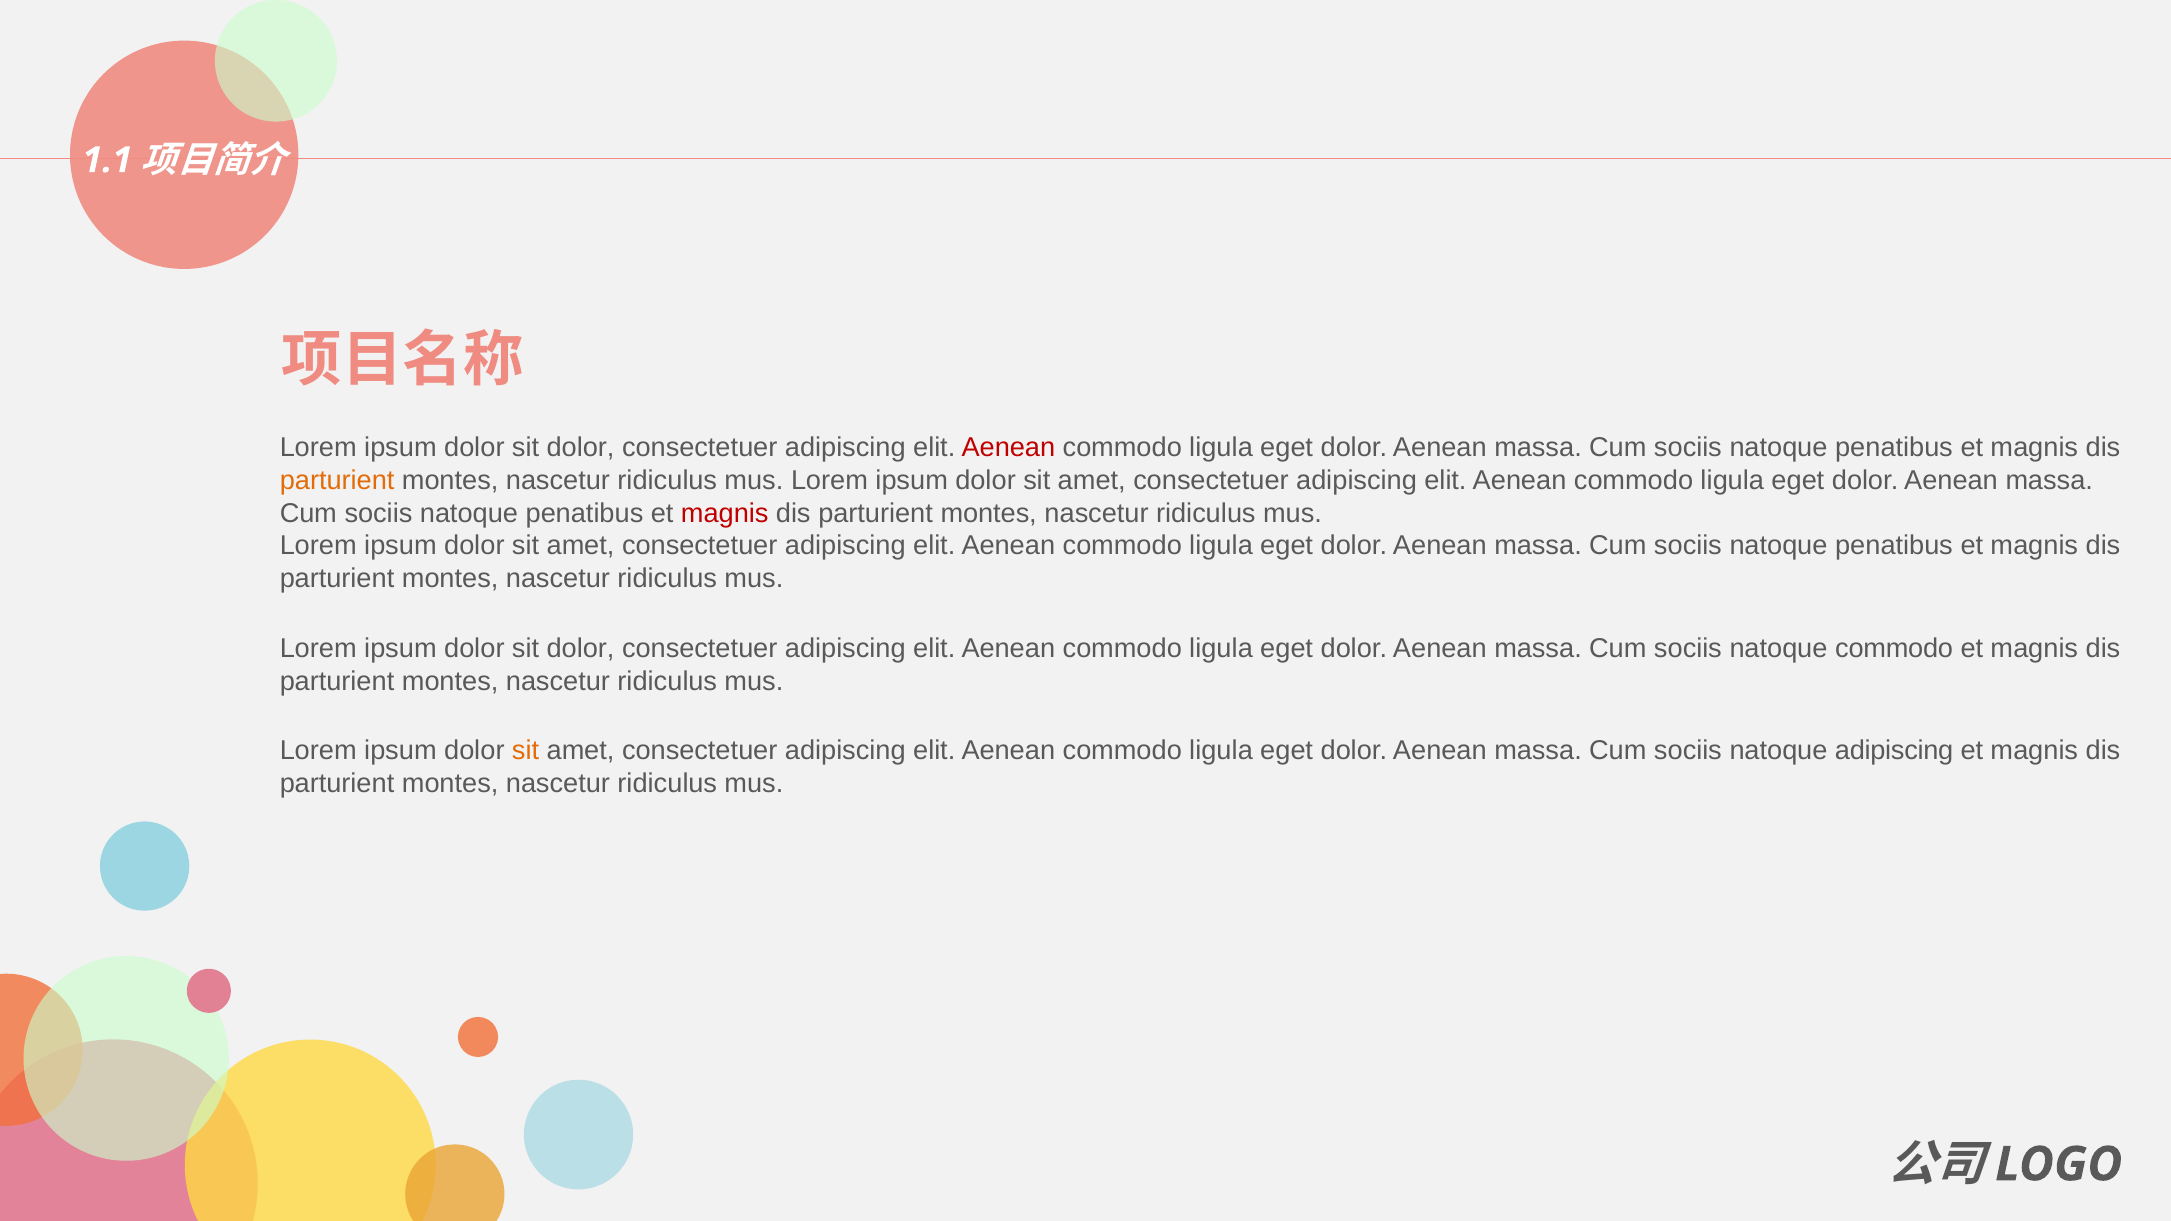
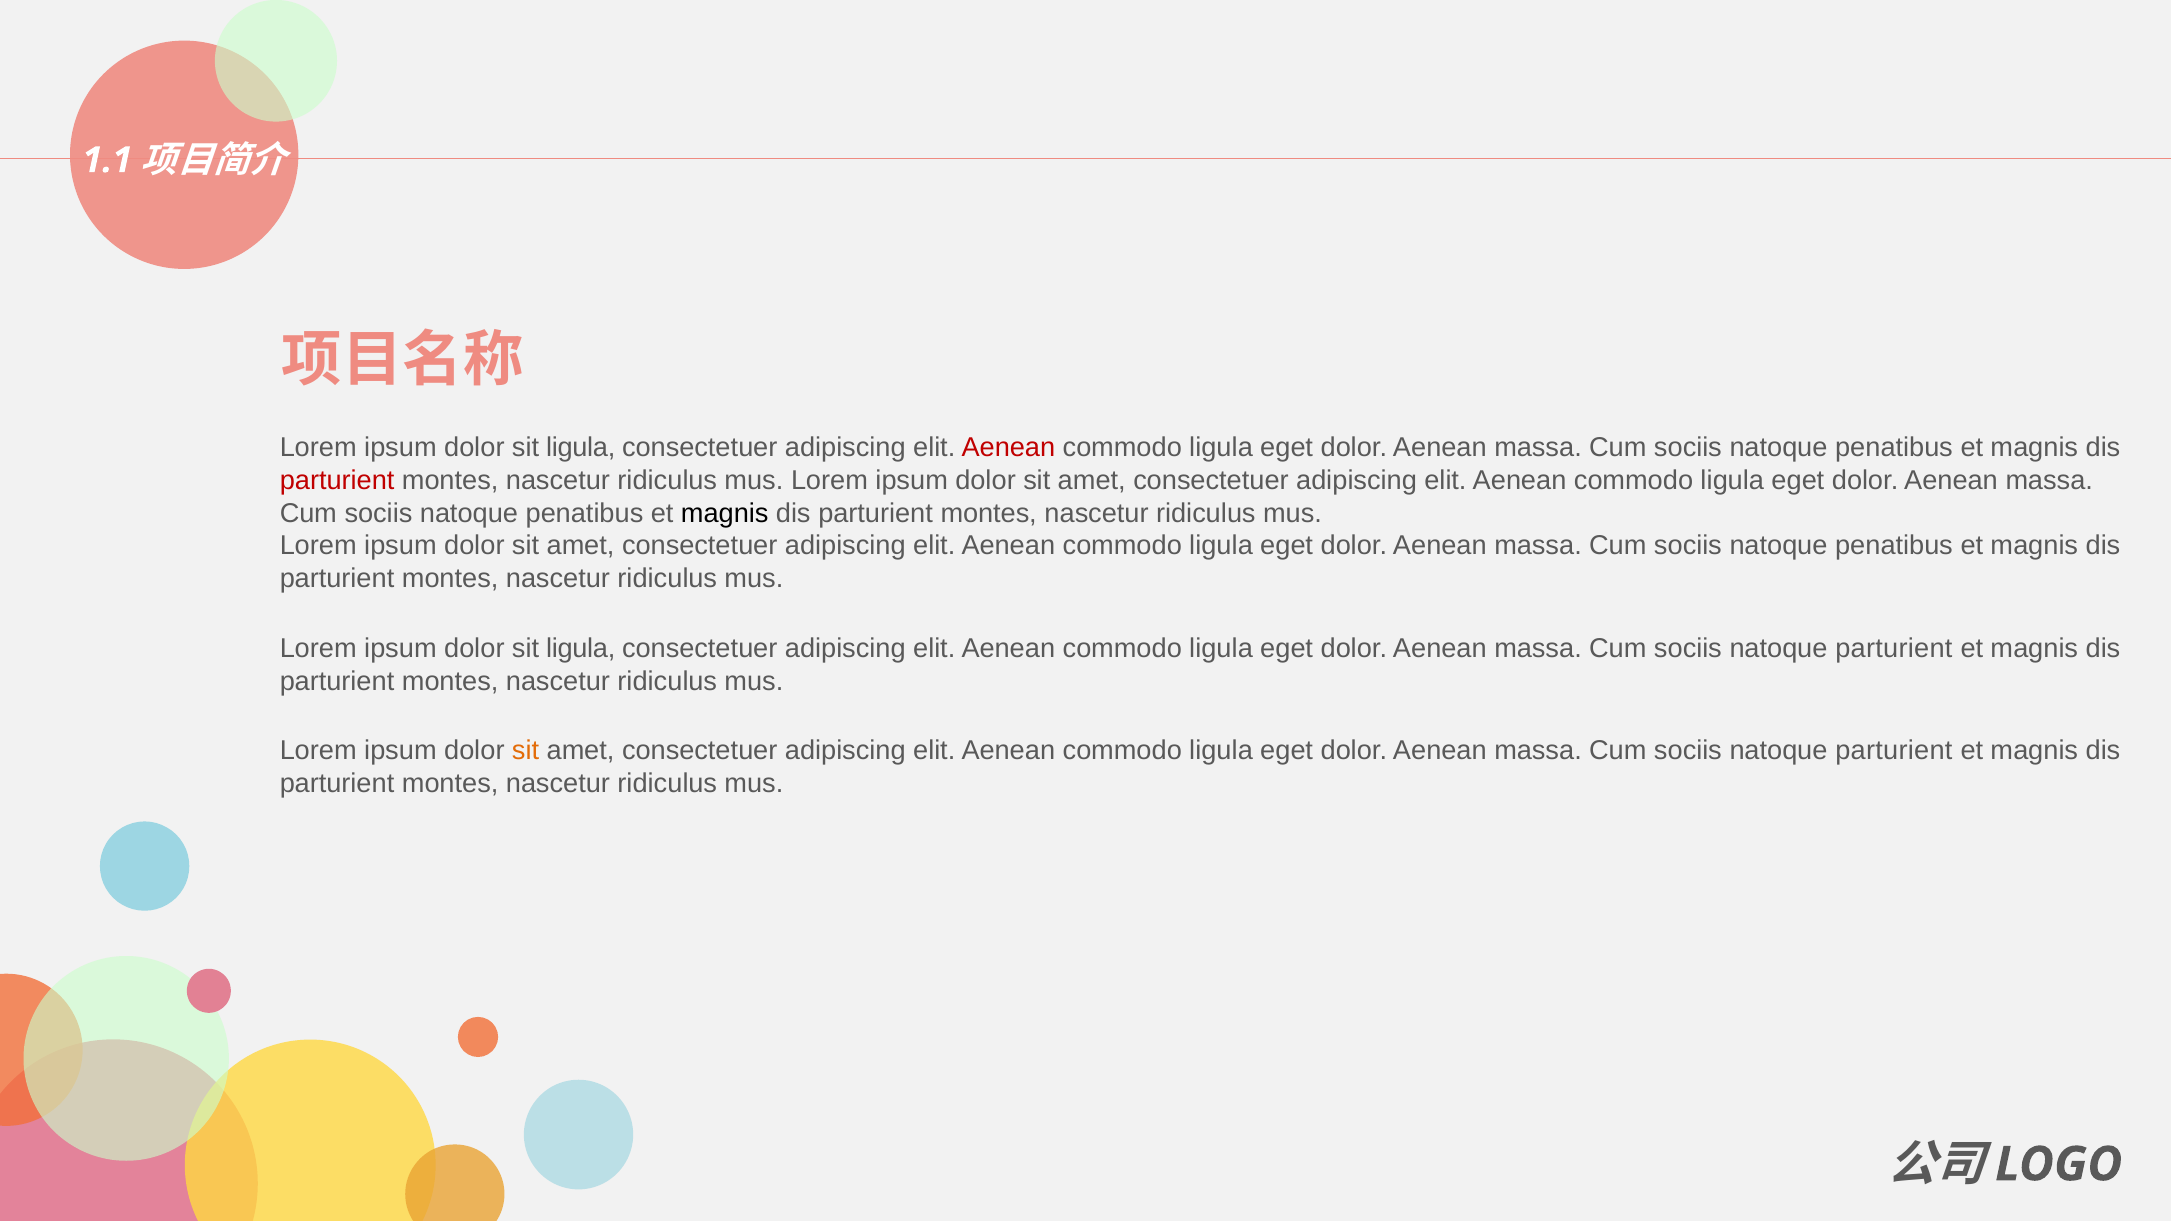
dolor at (581, 448): dolor -> ligula
parturient at (337, 481) colour: orange -> red
magnis at (725, 513) colour: red -> black
dolor at (581, 649): dolor -> ligula
commodo at (1894, 649): commodo -> parturient
adipiscing at (1894, 751): adipiscing -> parturient
